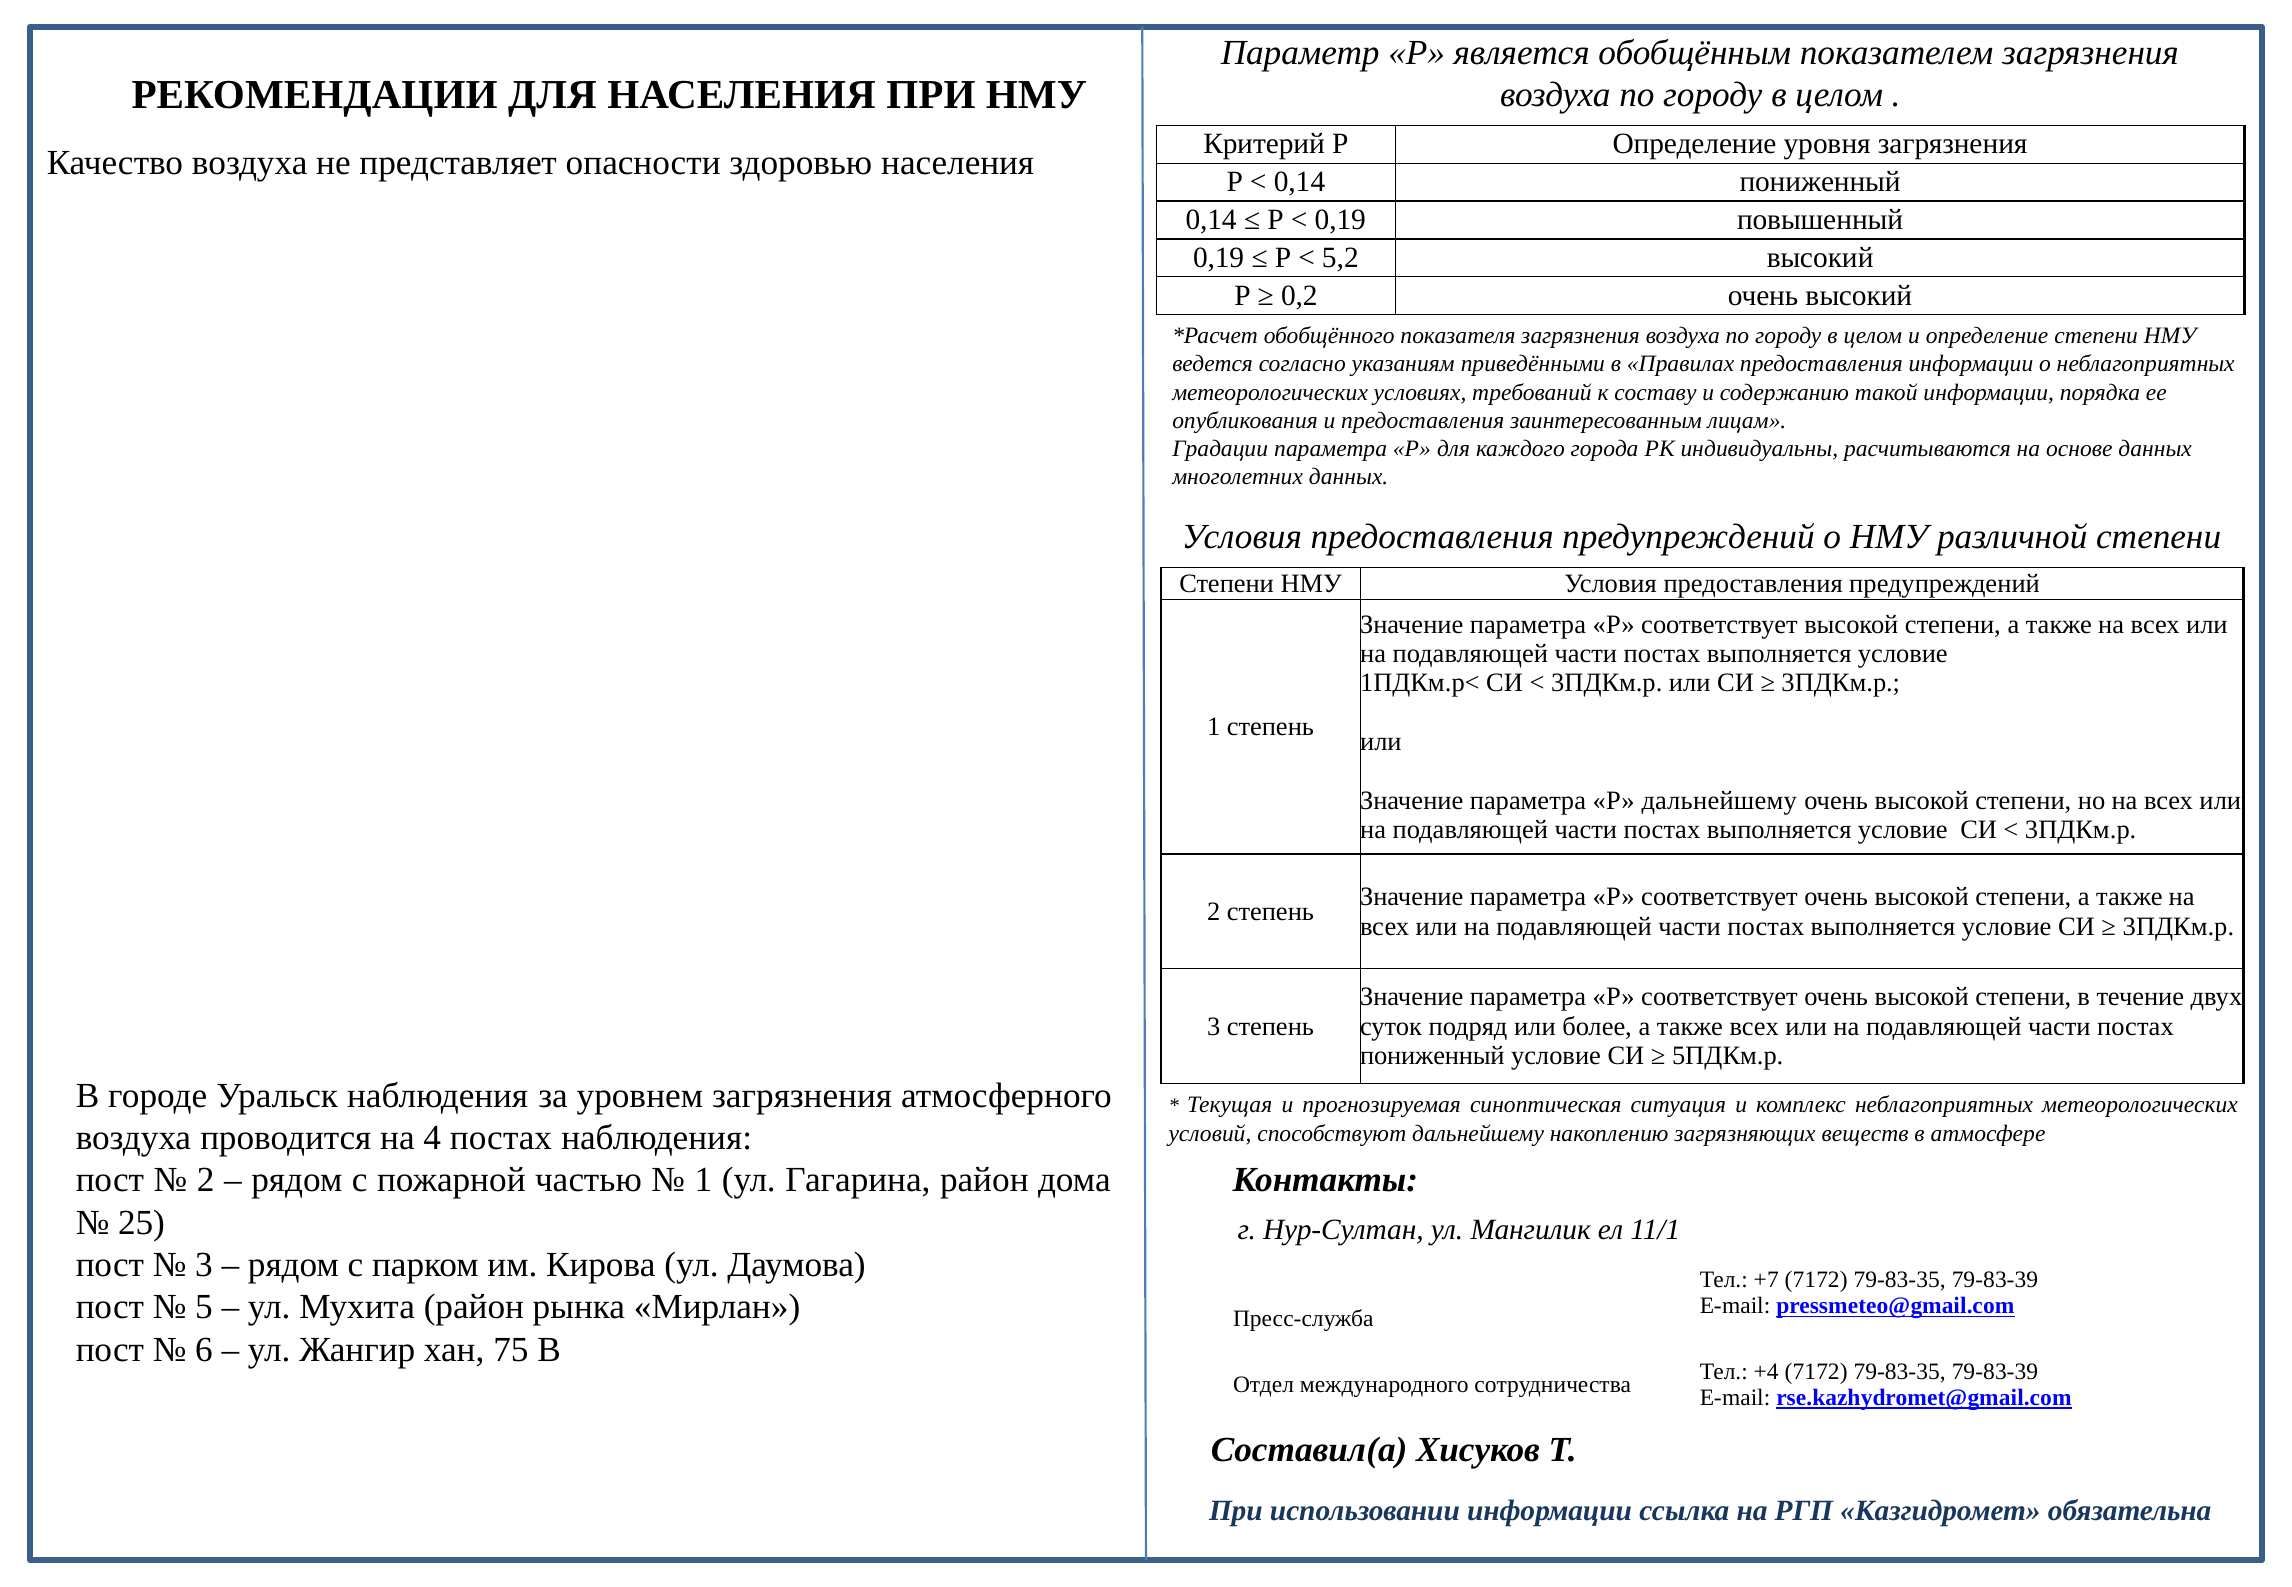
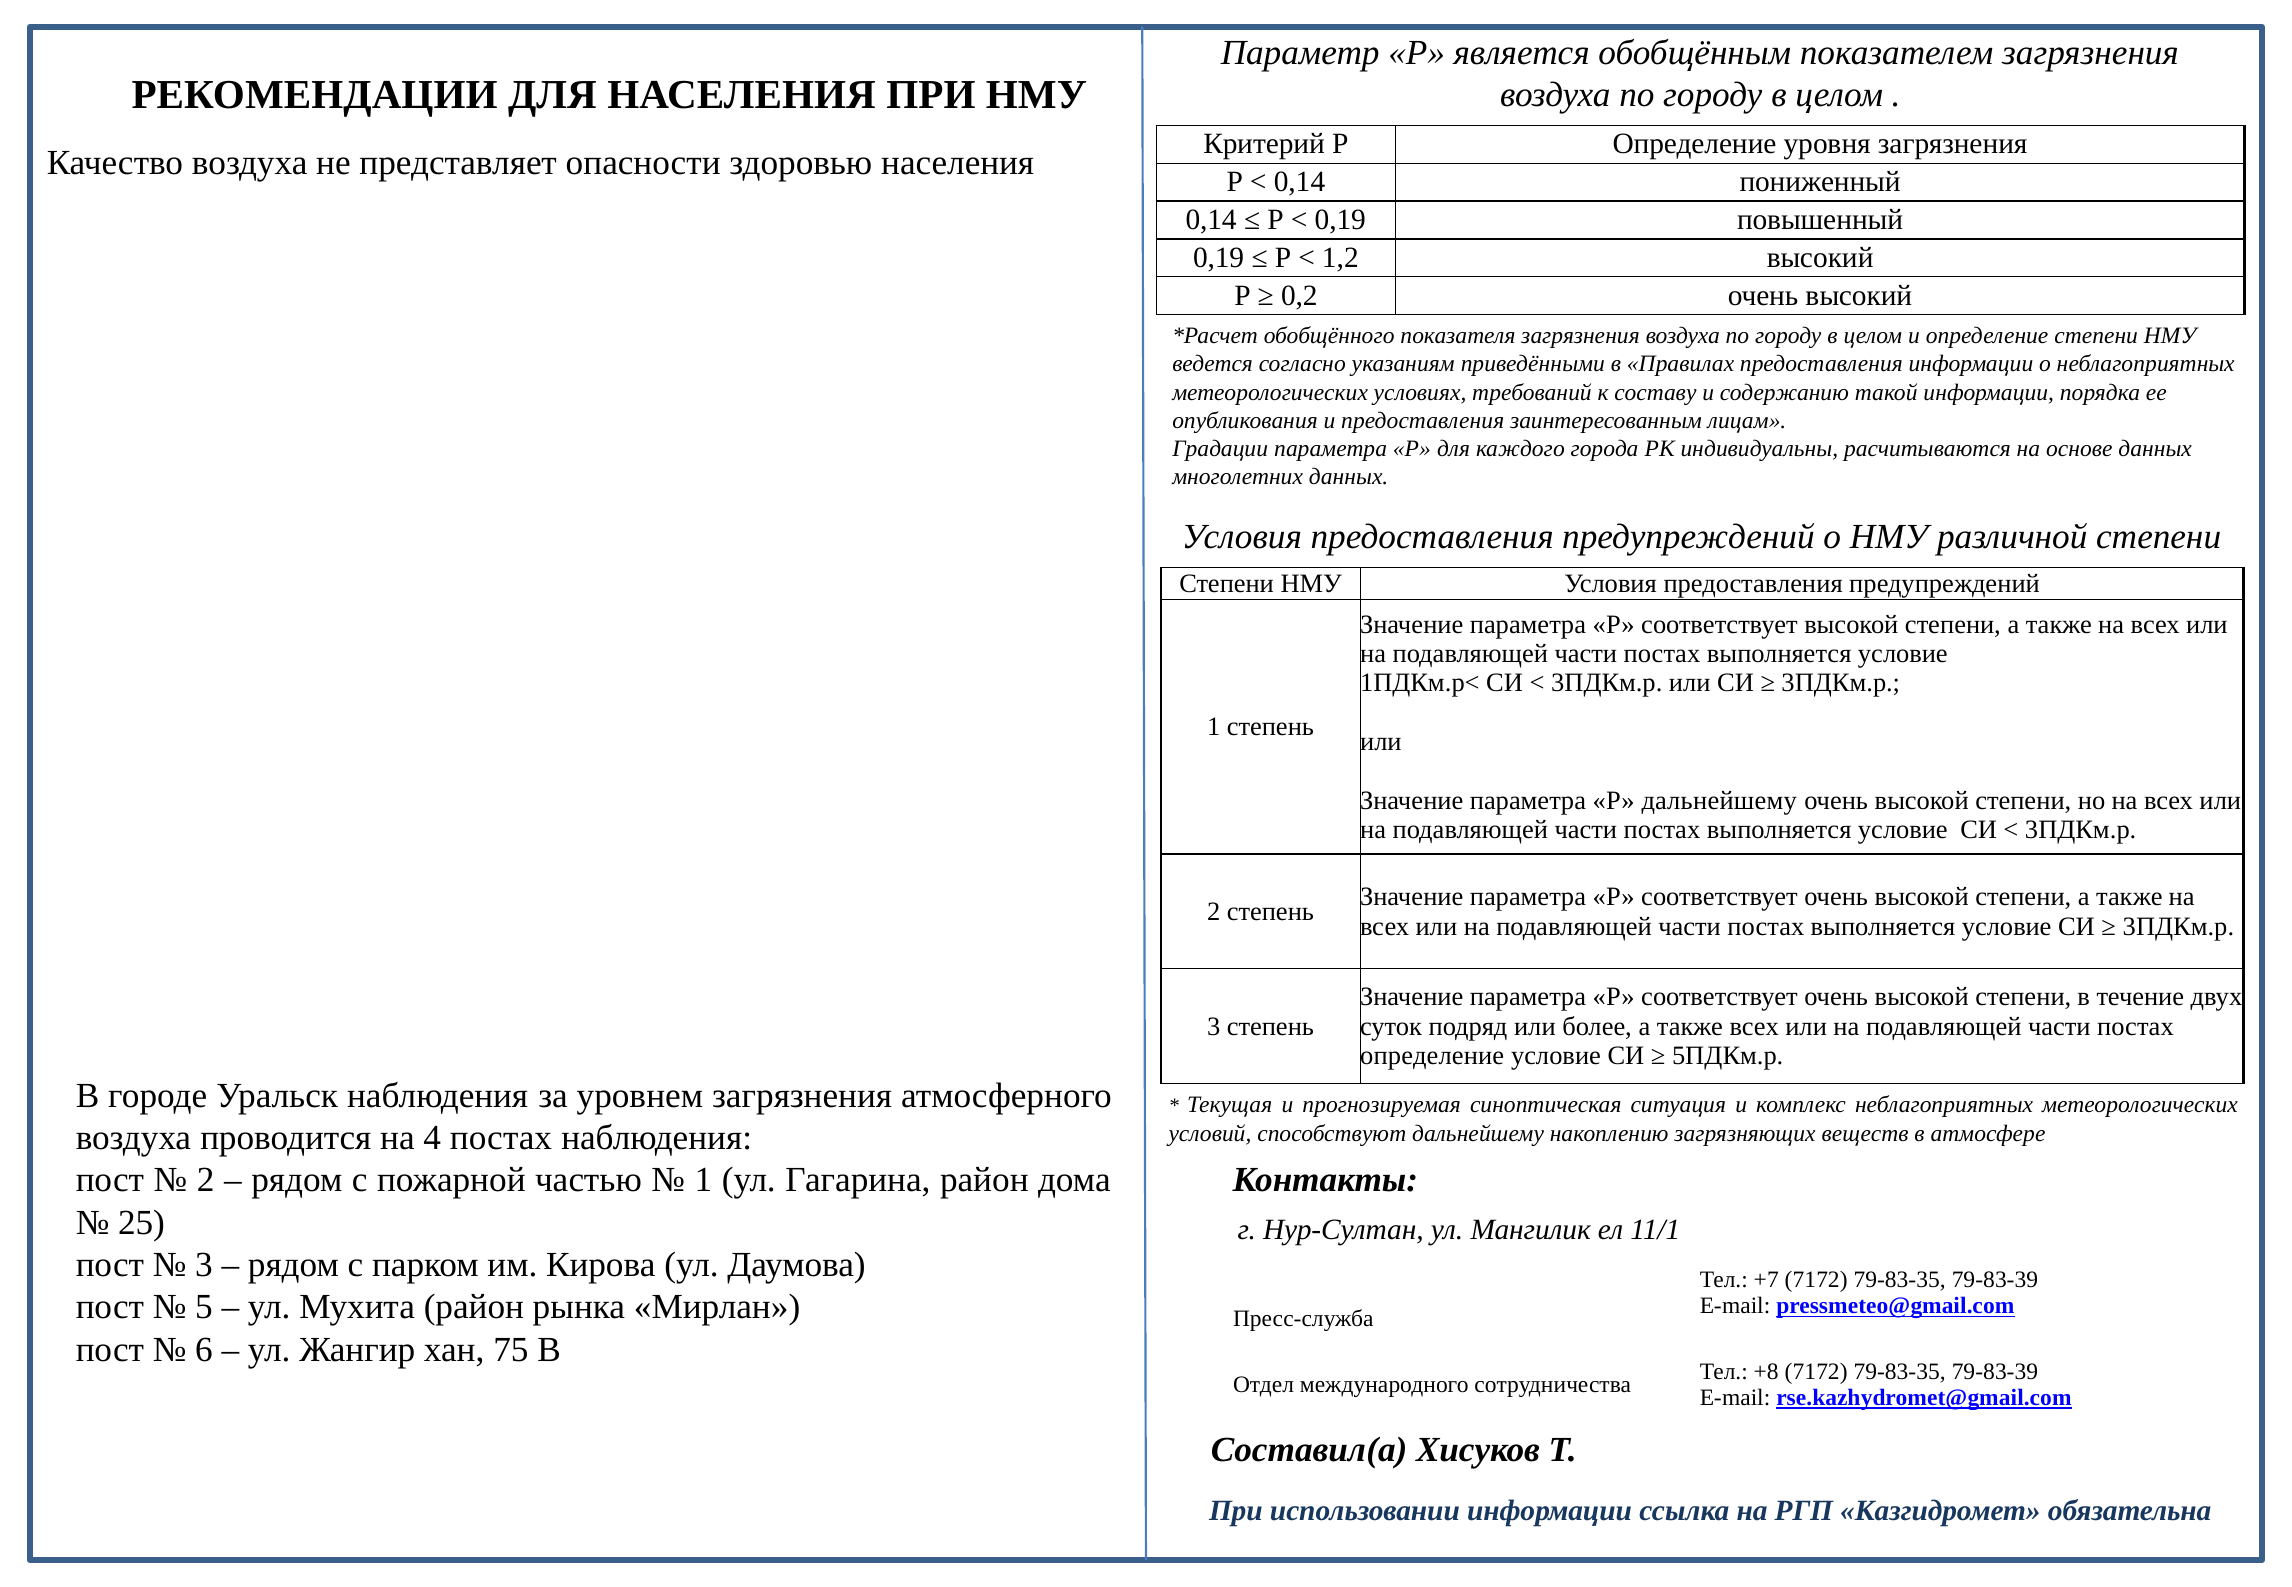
5,2: 5,2 -> 1,2
пониженный at (1432, 1056): пониженный -> определение
+4: +4 -> +8
